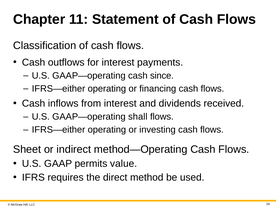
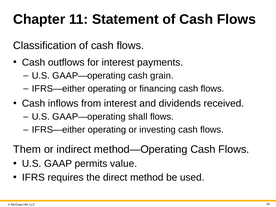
since: since -> grain
Sheet: Sheet -> Them
